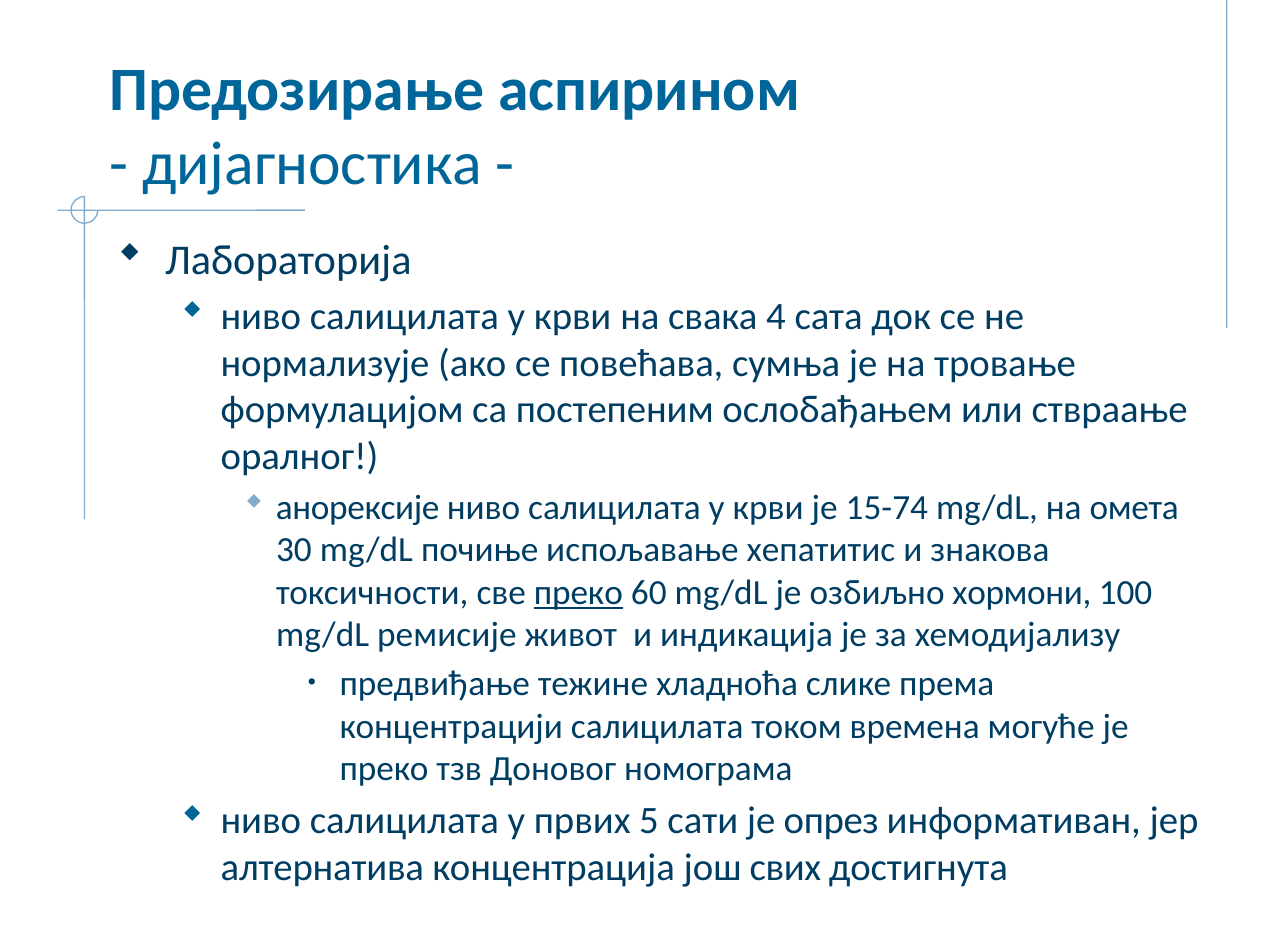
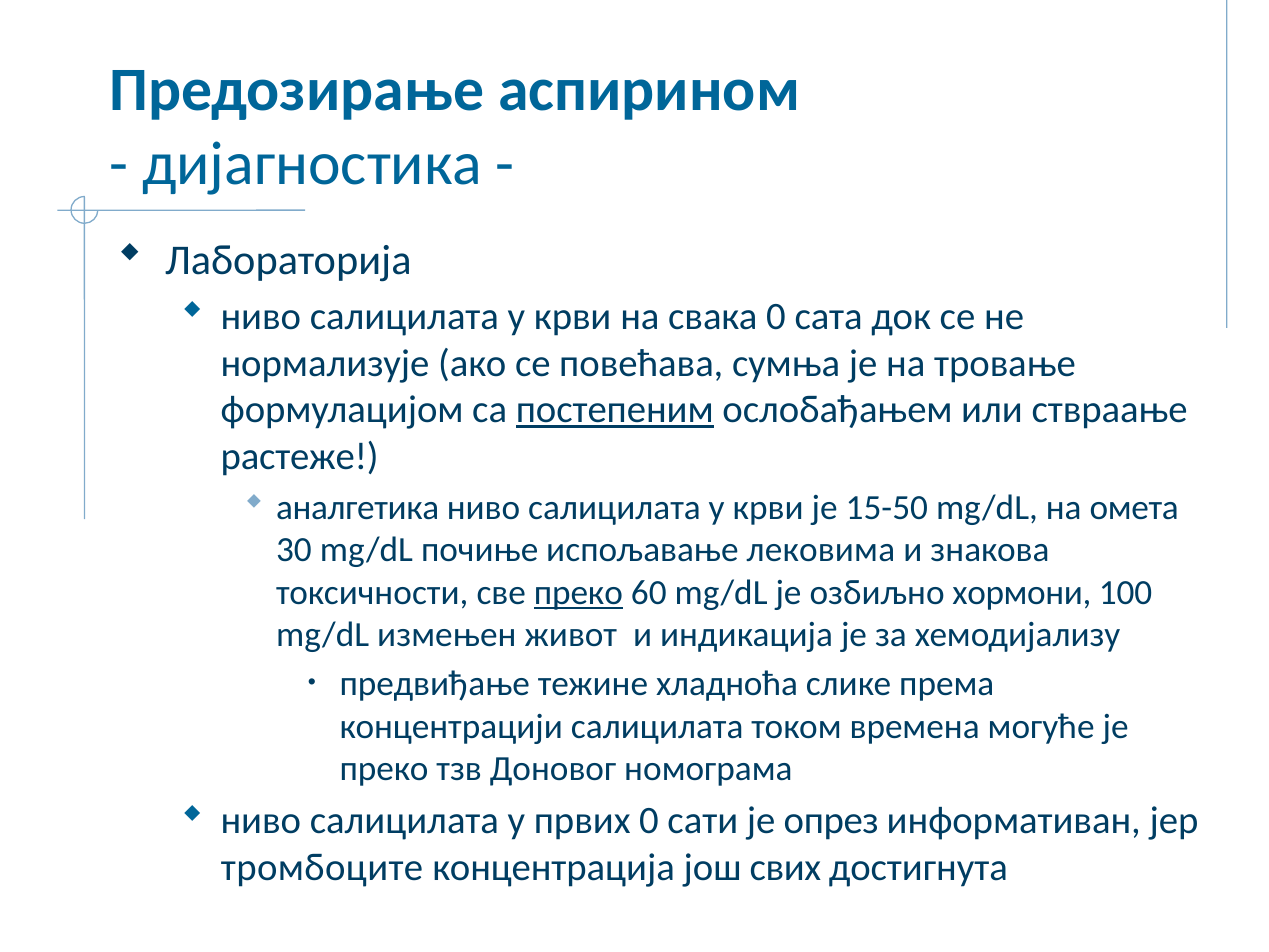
свака 4: 4 -> 0
постепеним underline: none -> present
оралног: оралног -> растеже
анорексије: анорексије -> аналгетика
15-74: 15-74 -> 15-50
хепатитис: хепатитис -> лековима
ремисије: ремисије -> измењен
првих 5: 5 -> 0
алтернатива: алтернатива -> тромбоците
